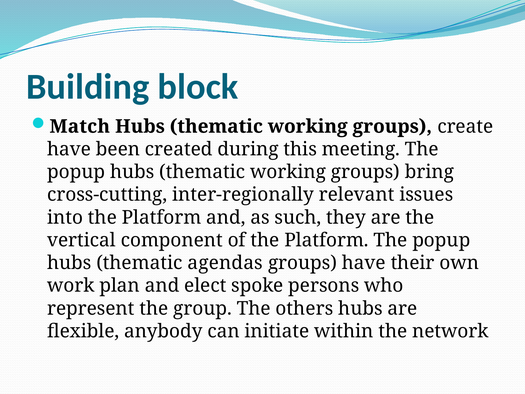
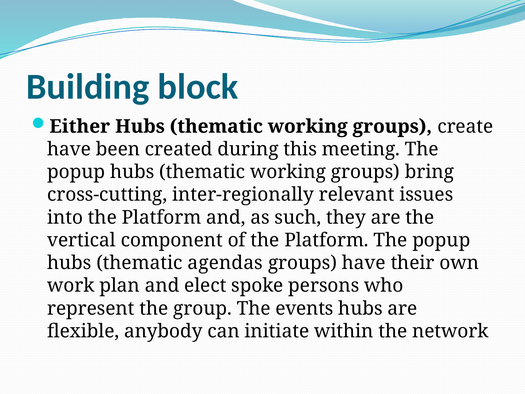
Match: Match -> Either
others: others -> events
